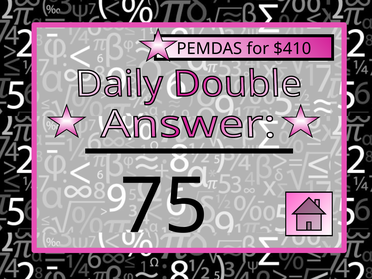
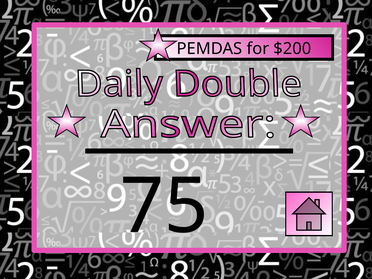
$410: $410 -> $200
